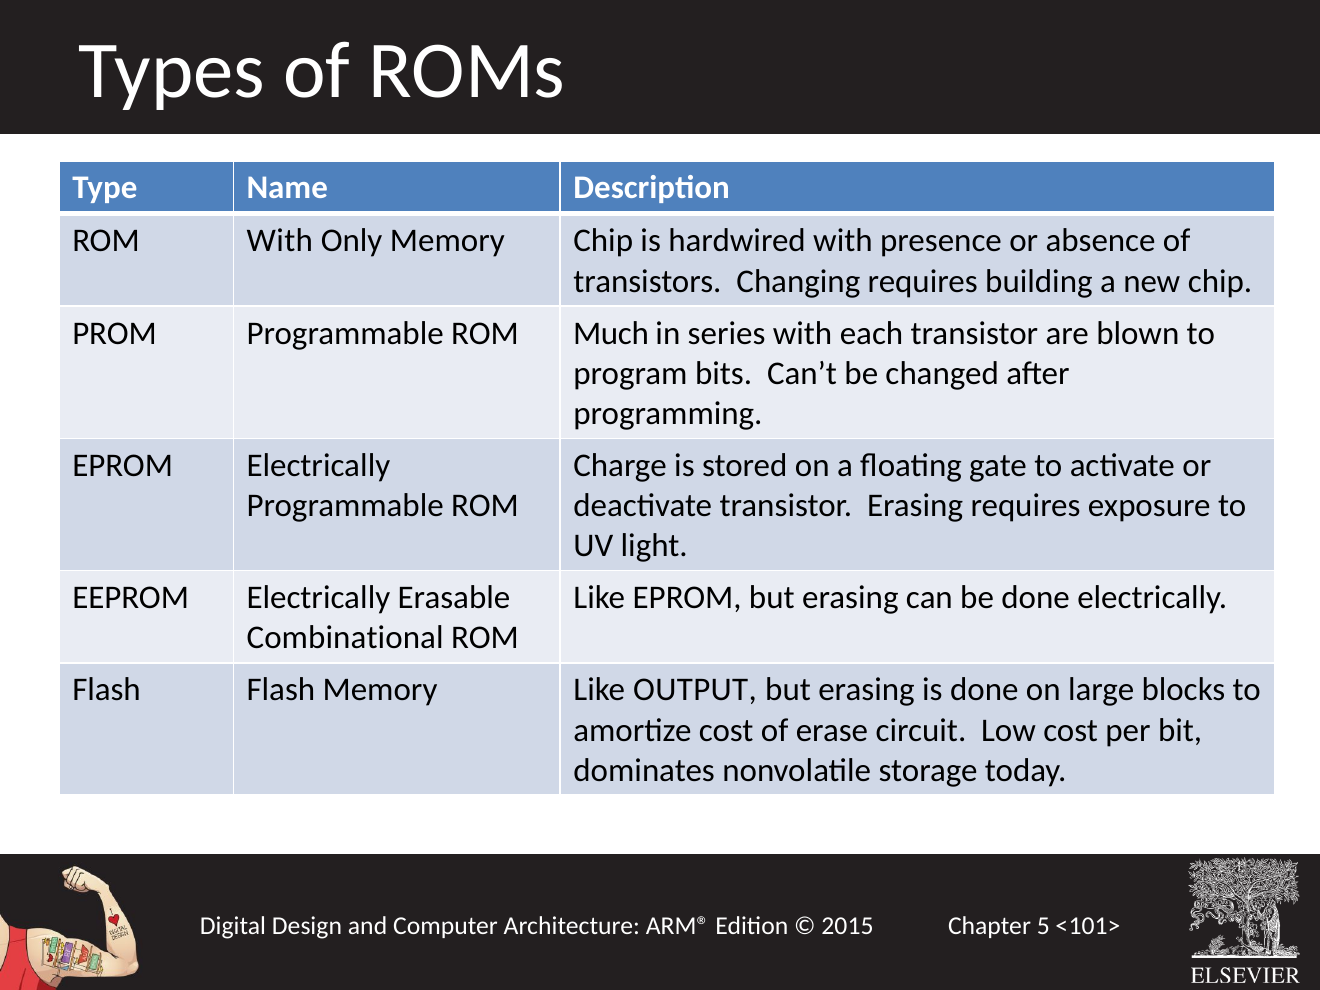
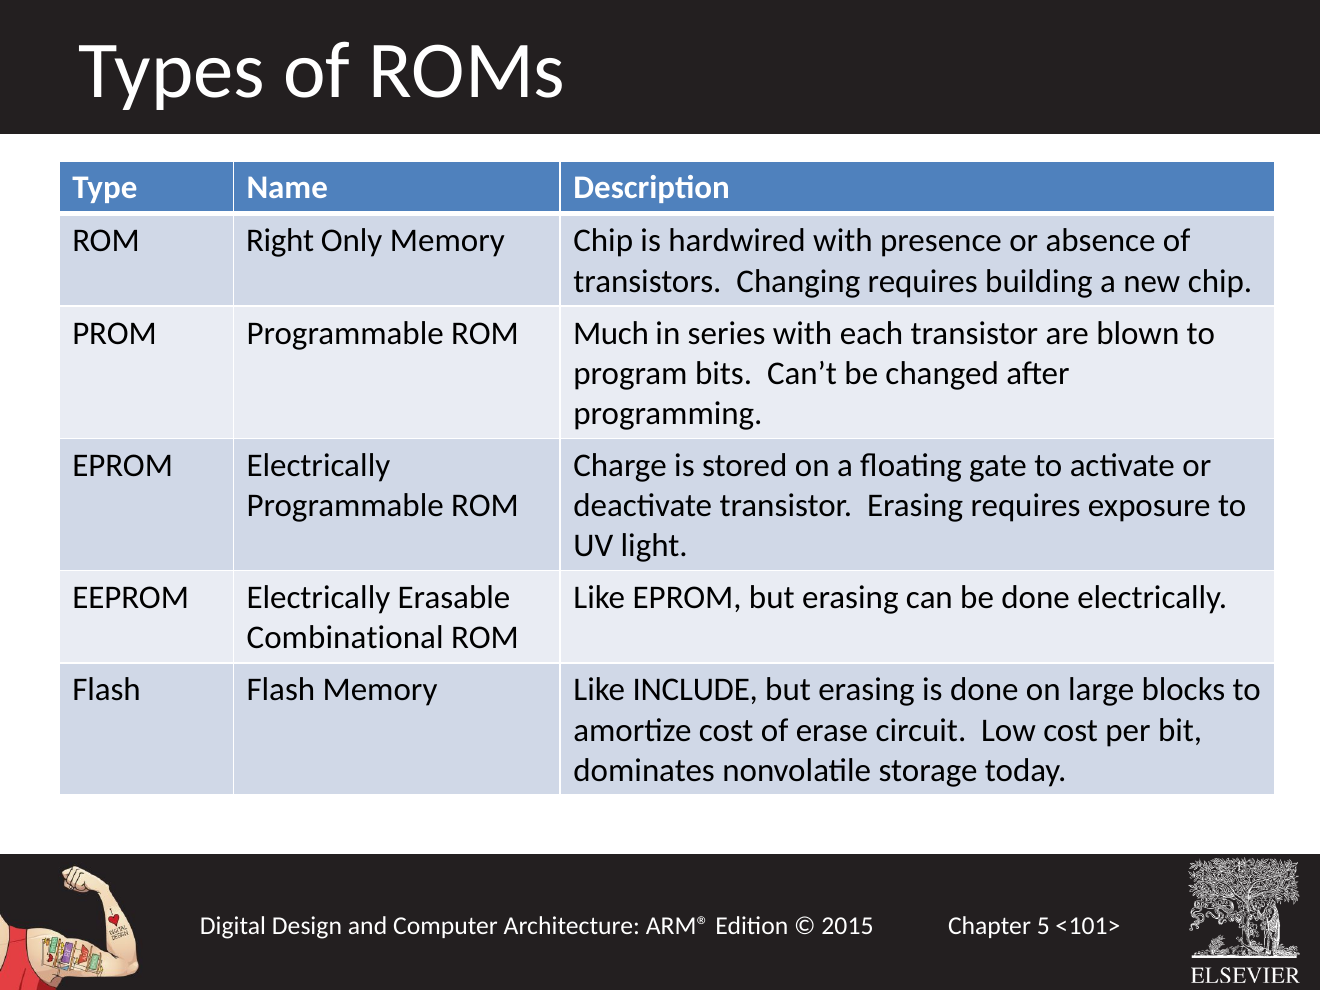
ROM With: With -> Right
OUTPUT: OUTPUT -> INCLUDE
